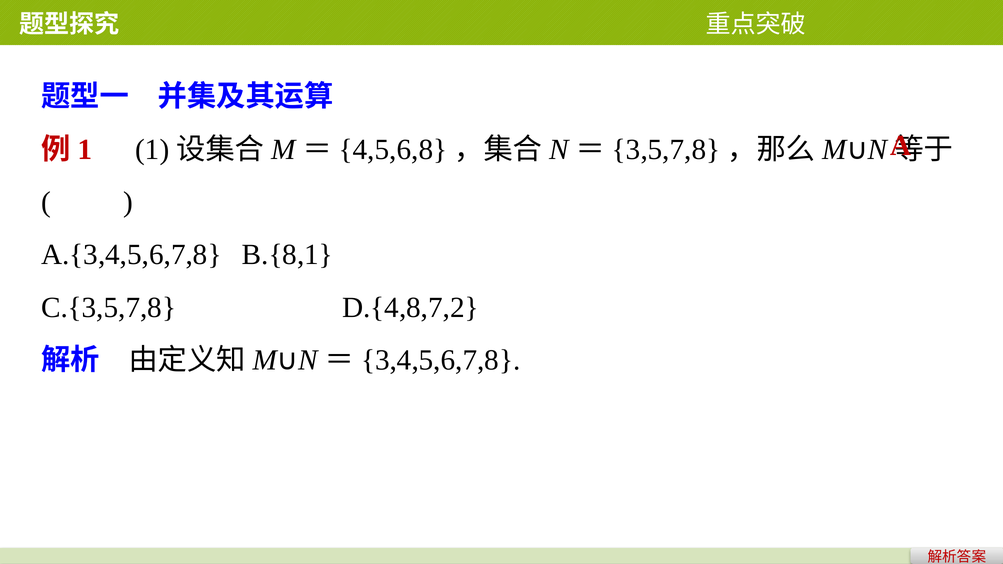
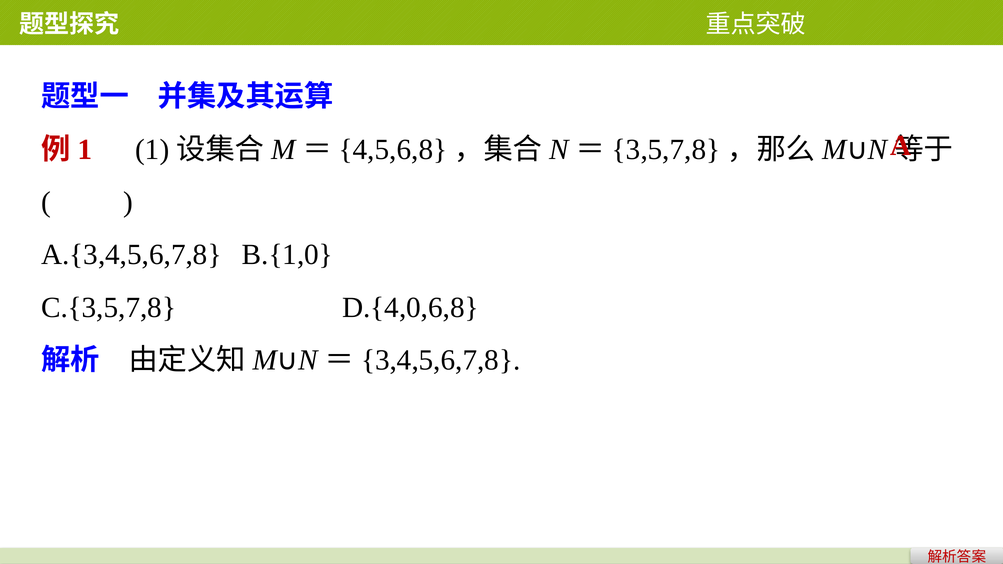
B.{8,1: B.{8,1 -> B.{1,0
D.{4,8,7,2: D.{4,8,7,2 -> D.{4,0,6,8
